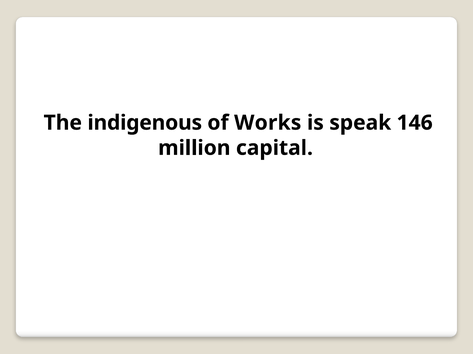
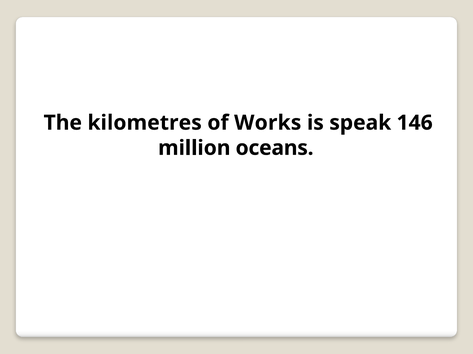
indigenous: indigenous -> kilometres
capital: capital -> oceans
